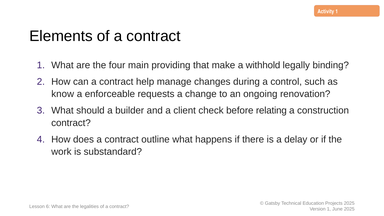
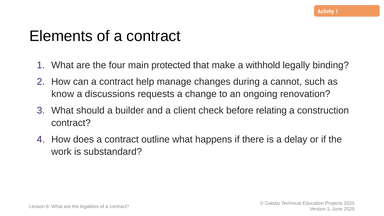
providing: providing -> protected
control: control -> cannot
enforceable: enforceable -> discussions
